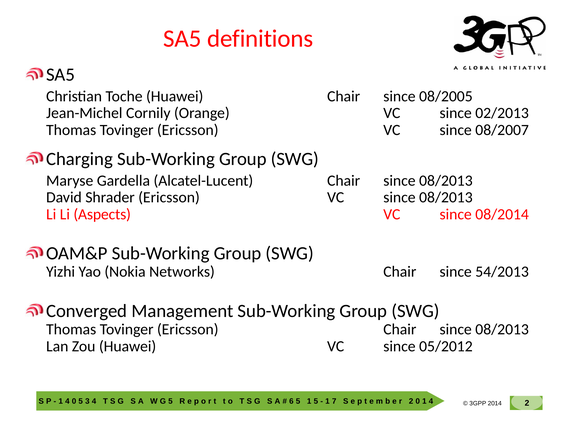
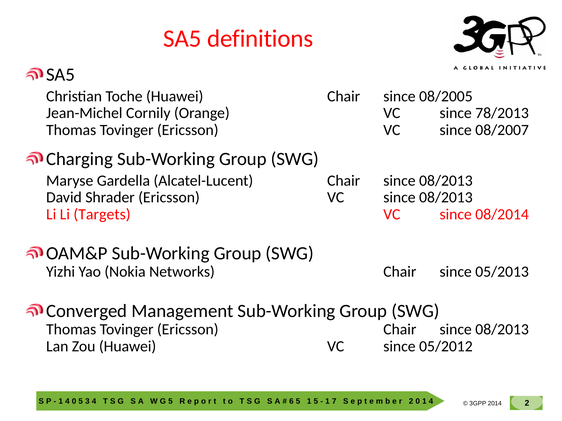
02/2013: 02/2013 -> 78/2013
Aspects: Aspects -> Targets
54/2013: 54/2013 -> 05/2013
